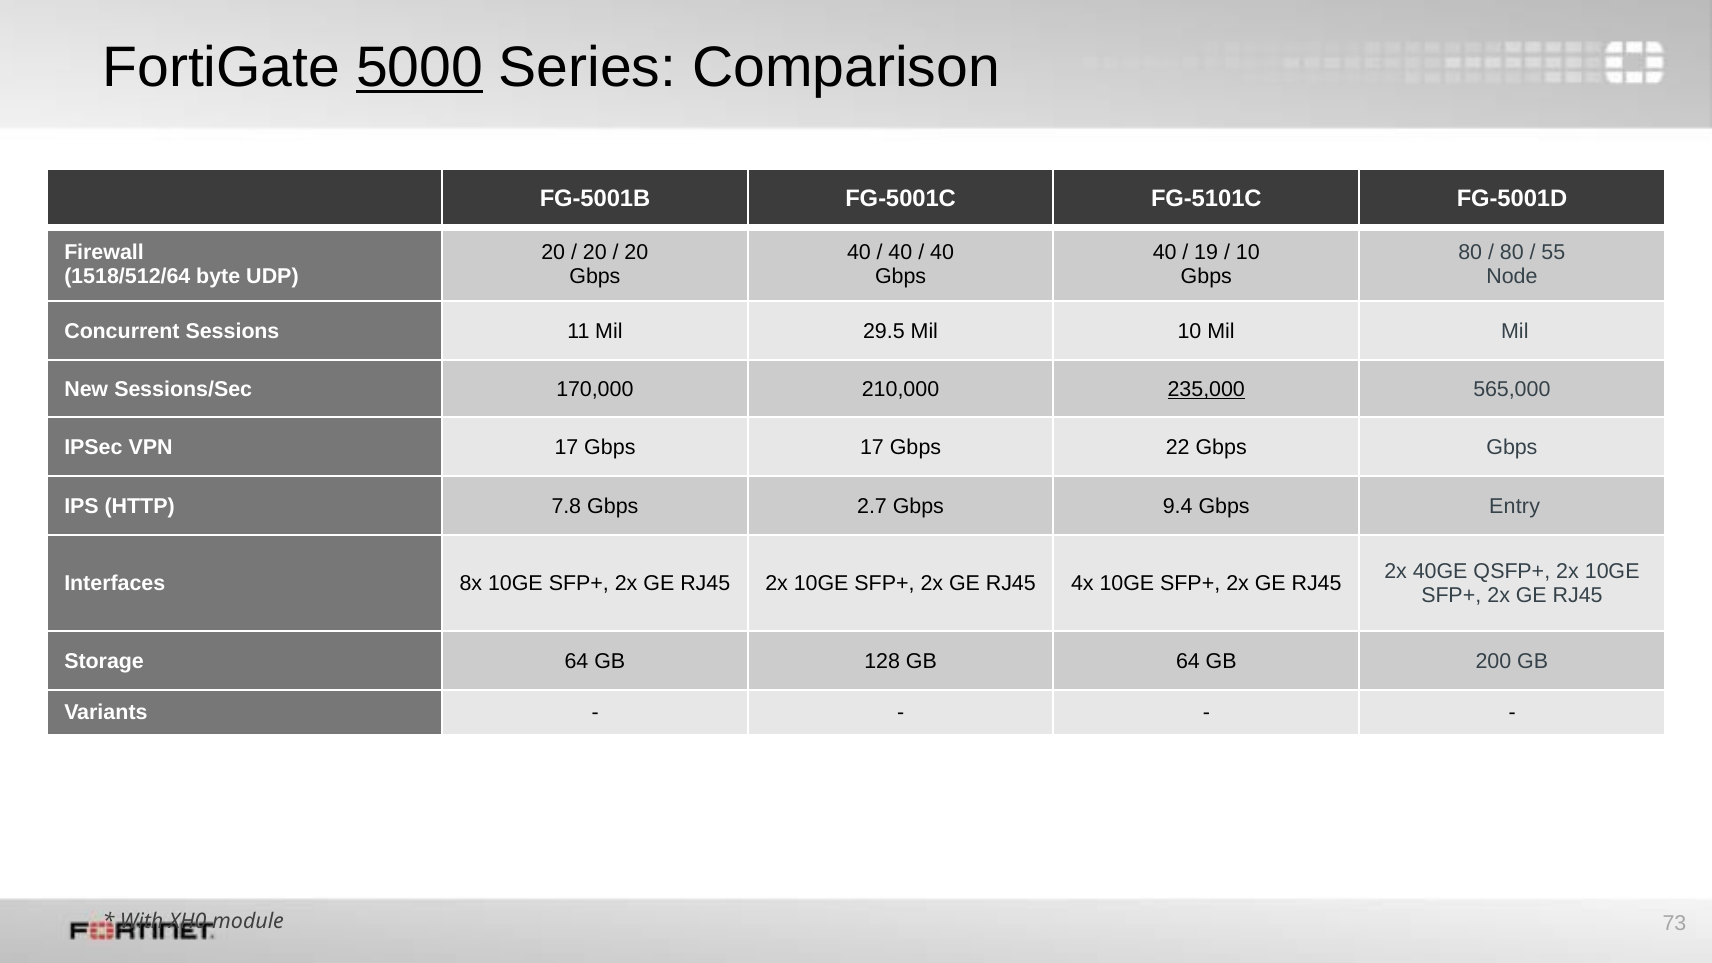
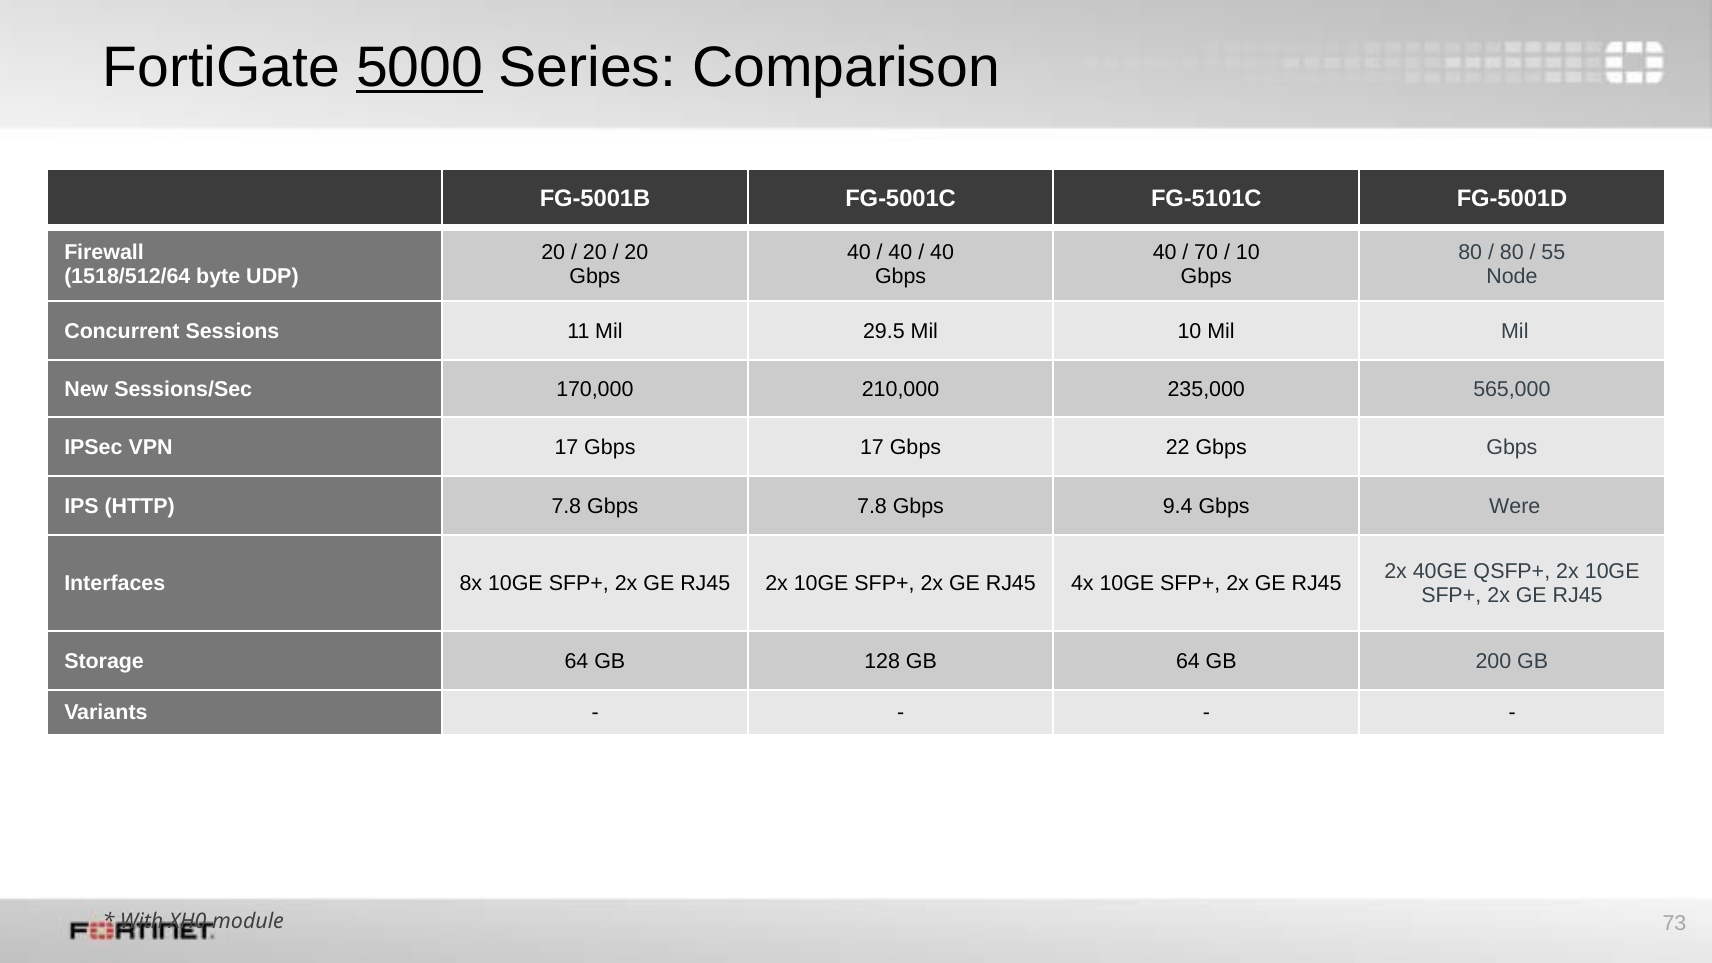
19: 19 -> 70
235,000 underline: present -> none
Gbps 2.7: 2.7 -> 7.8
Entry: Entry -> Were
